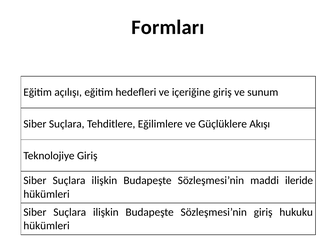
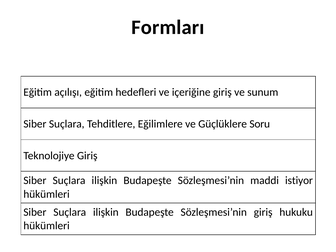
Akışı: Akışı -> Soru
ileride: ileride -> istiyor
